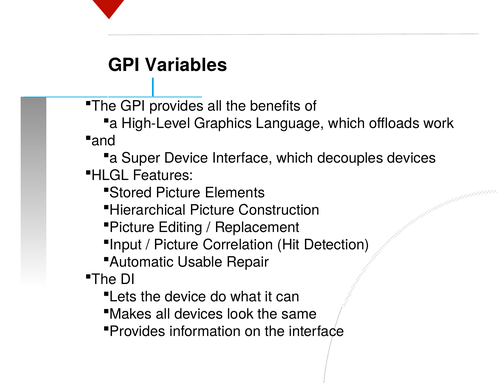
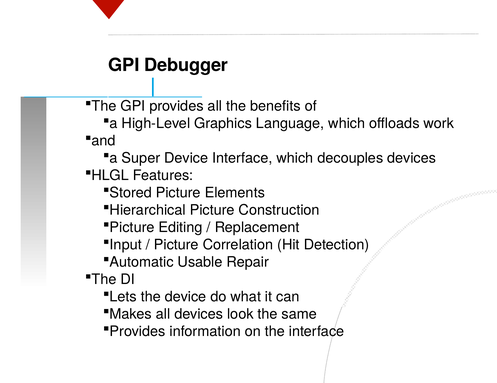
Variables: Variables -> Debugger
